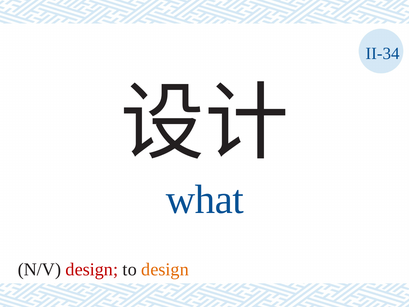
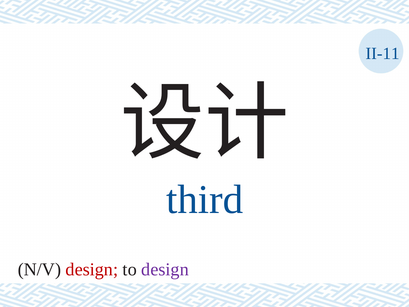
II-34: II-34 -> II-11
what: what -> third
design at (165, 269) colour: orange -> purple
